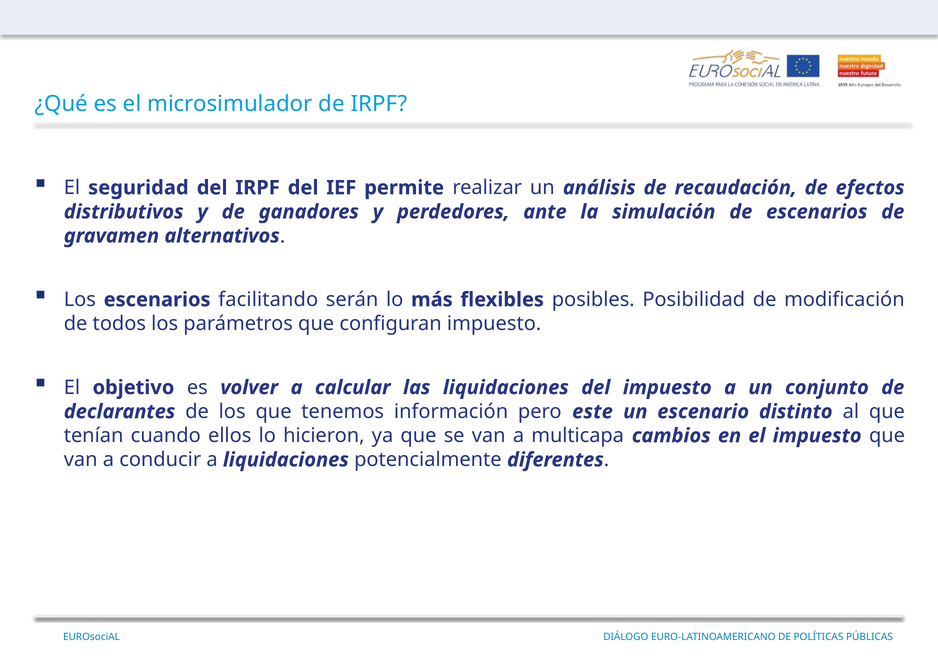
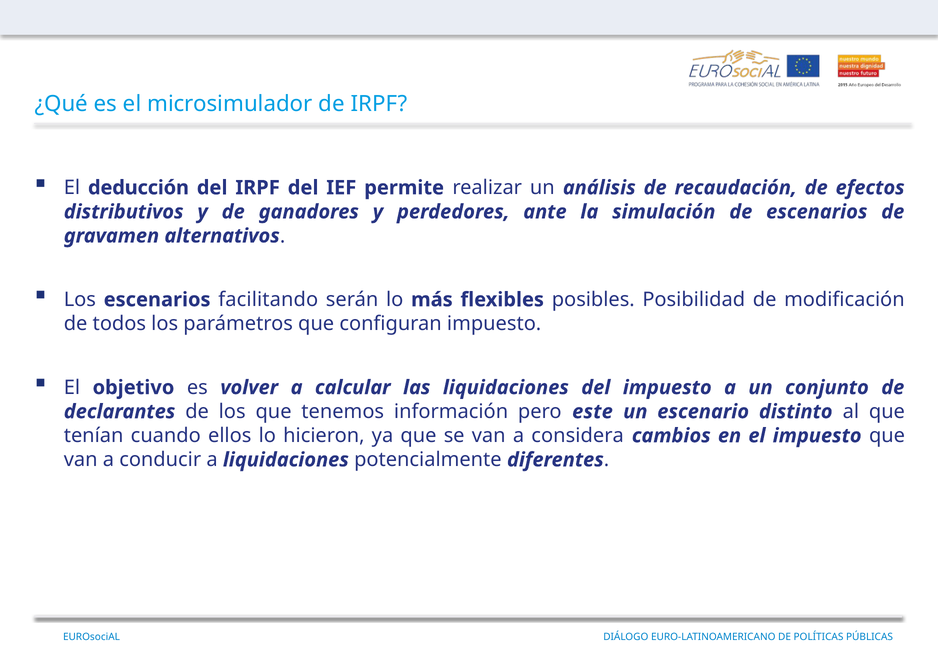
seguridad: seguridad -> deducción
multicapa: multicapa -> considera
